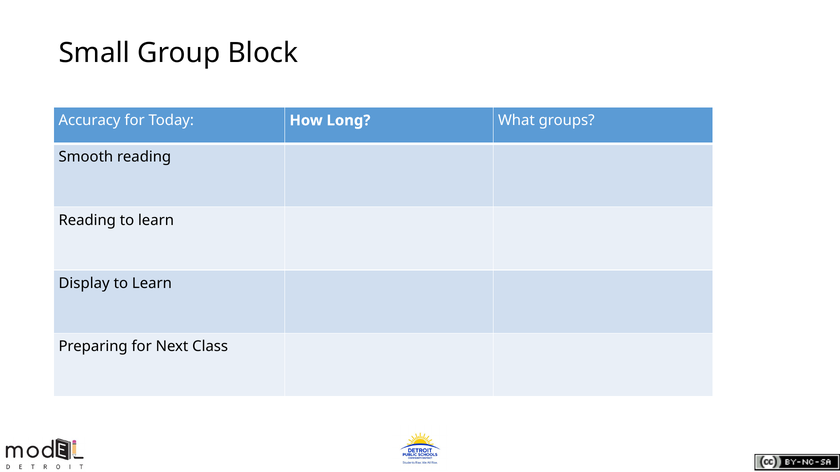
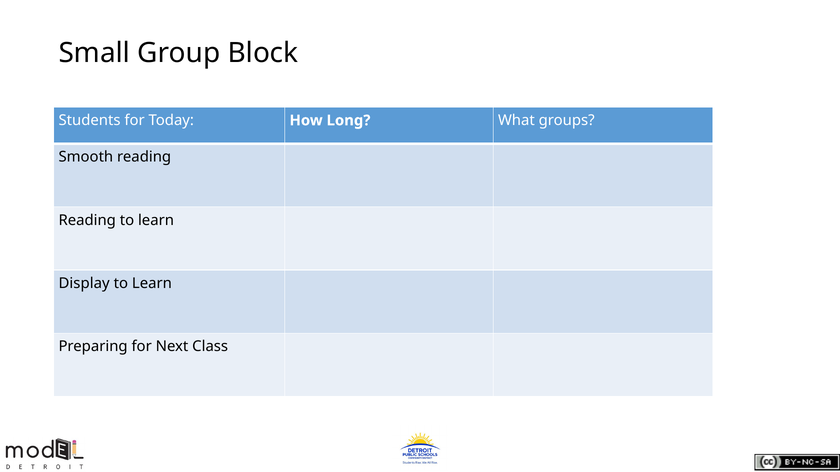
Accuracy: Accuracy -> Students
